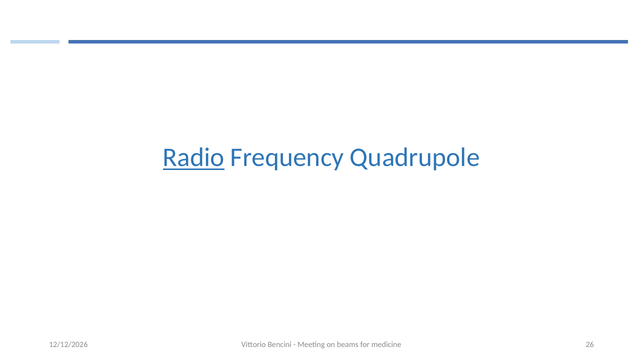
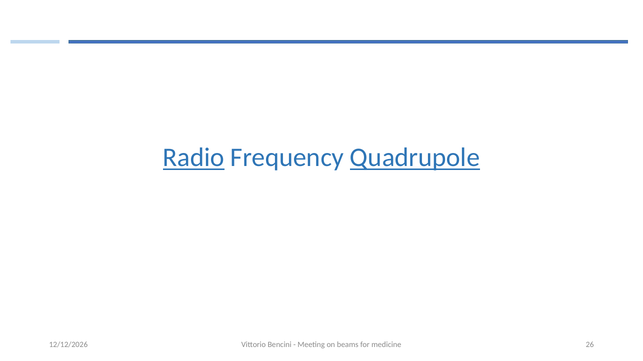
Quadrupole underline: none -> present
